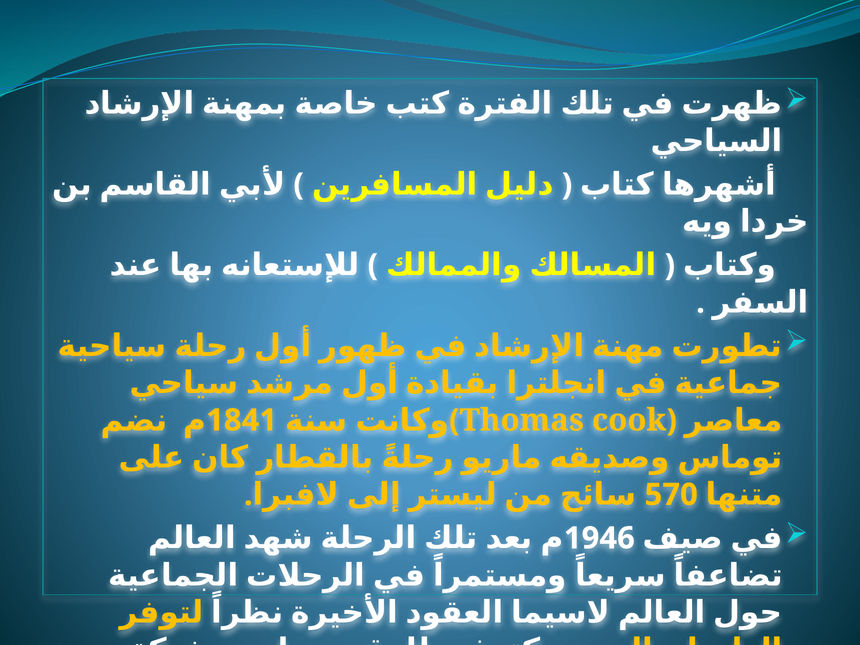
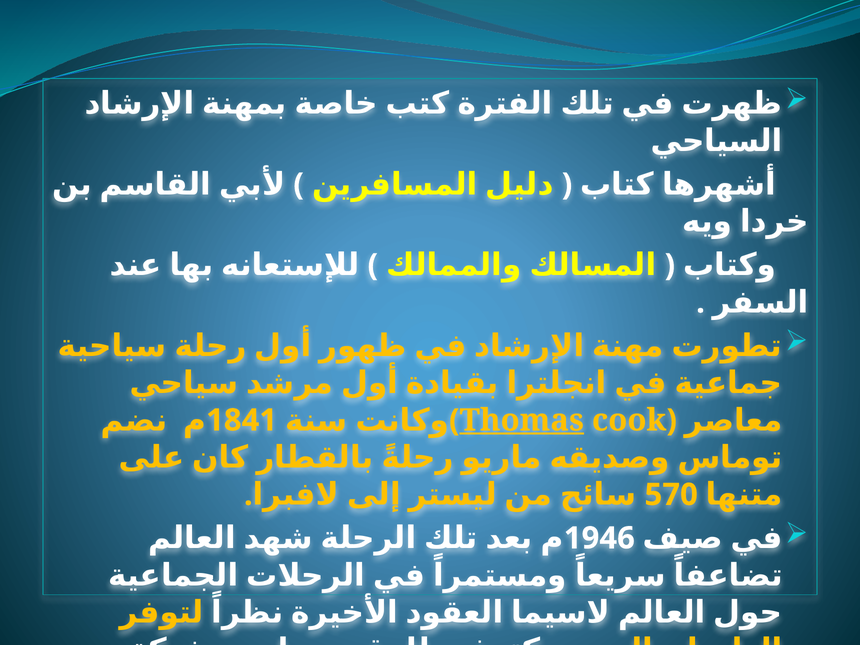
Thomas underline: none -> present
